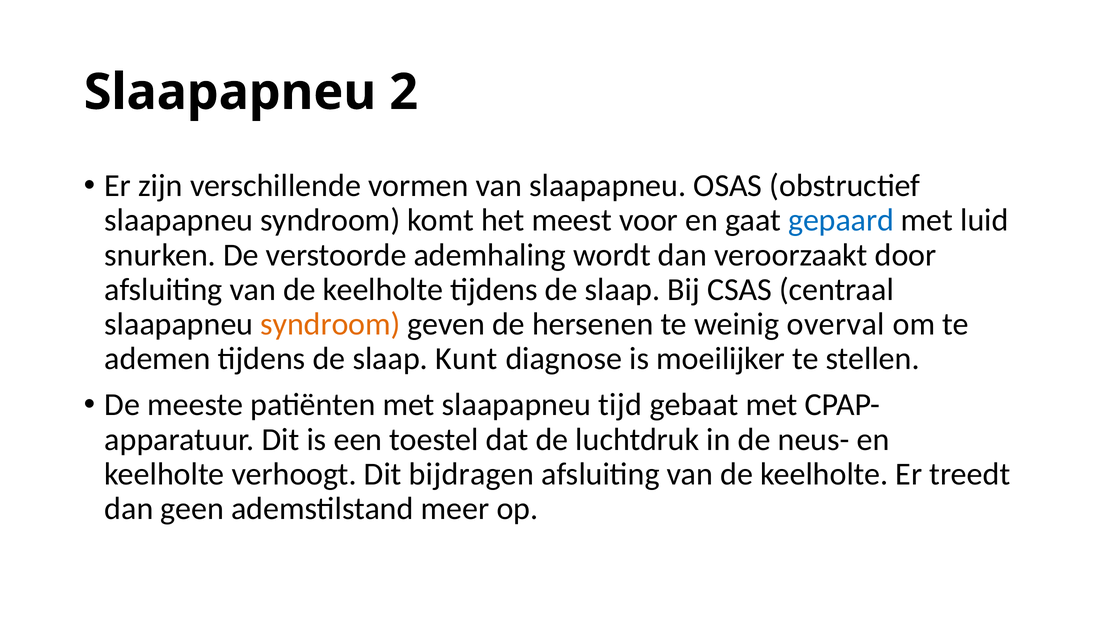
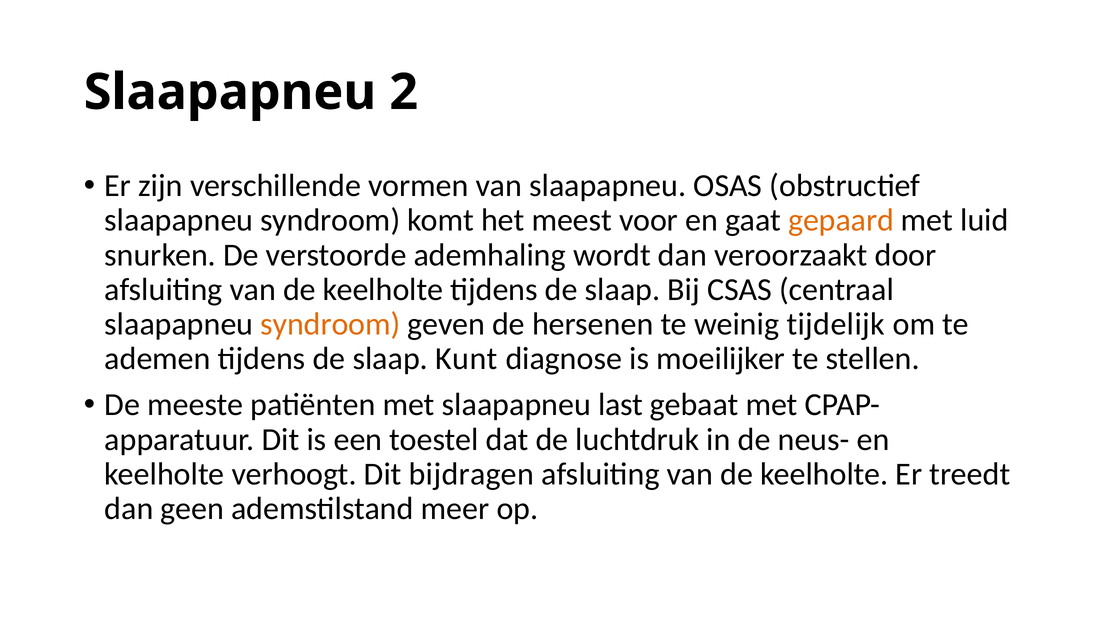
gepaard colour: blue -> orange
overval: overval -> tijdelijk
tijd: tijd -> last
